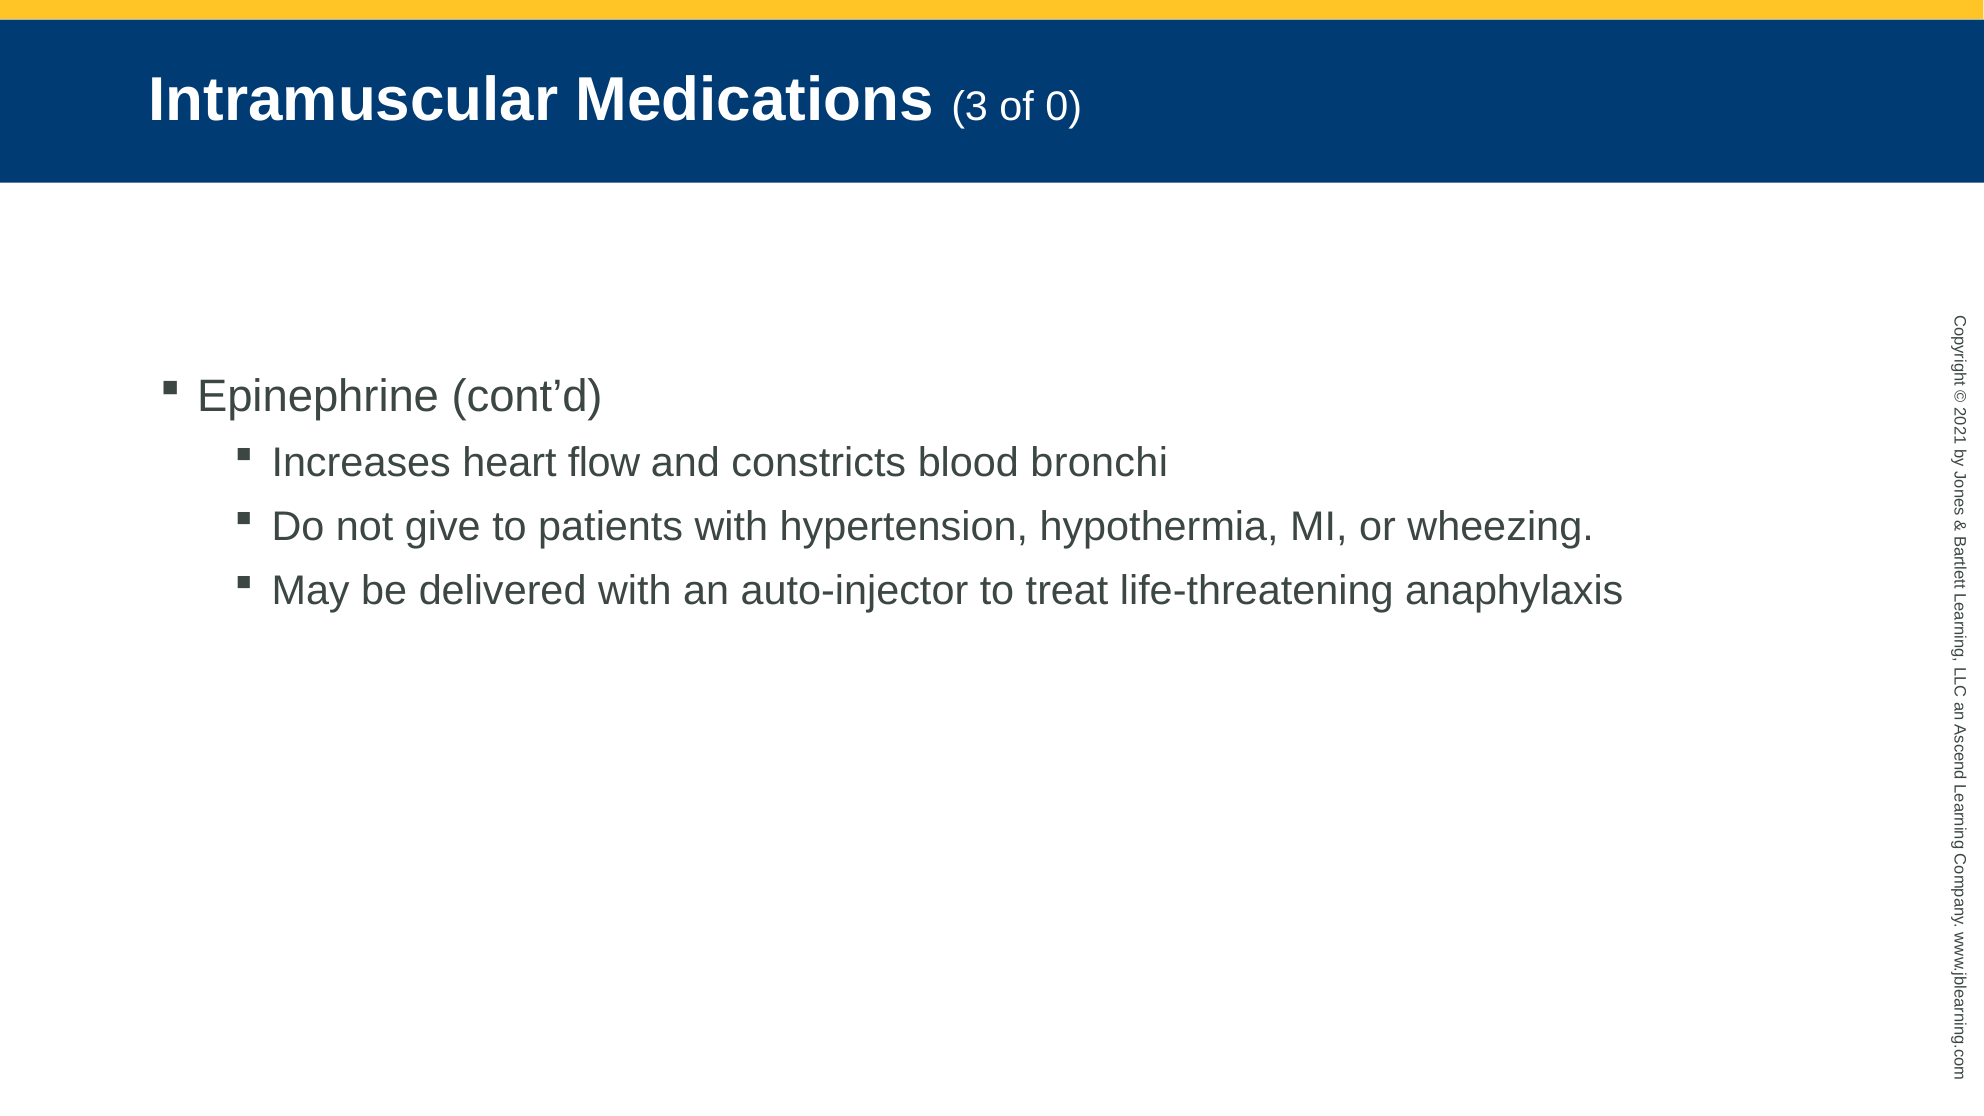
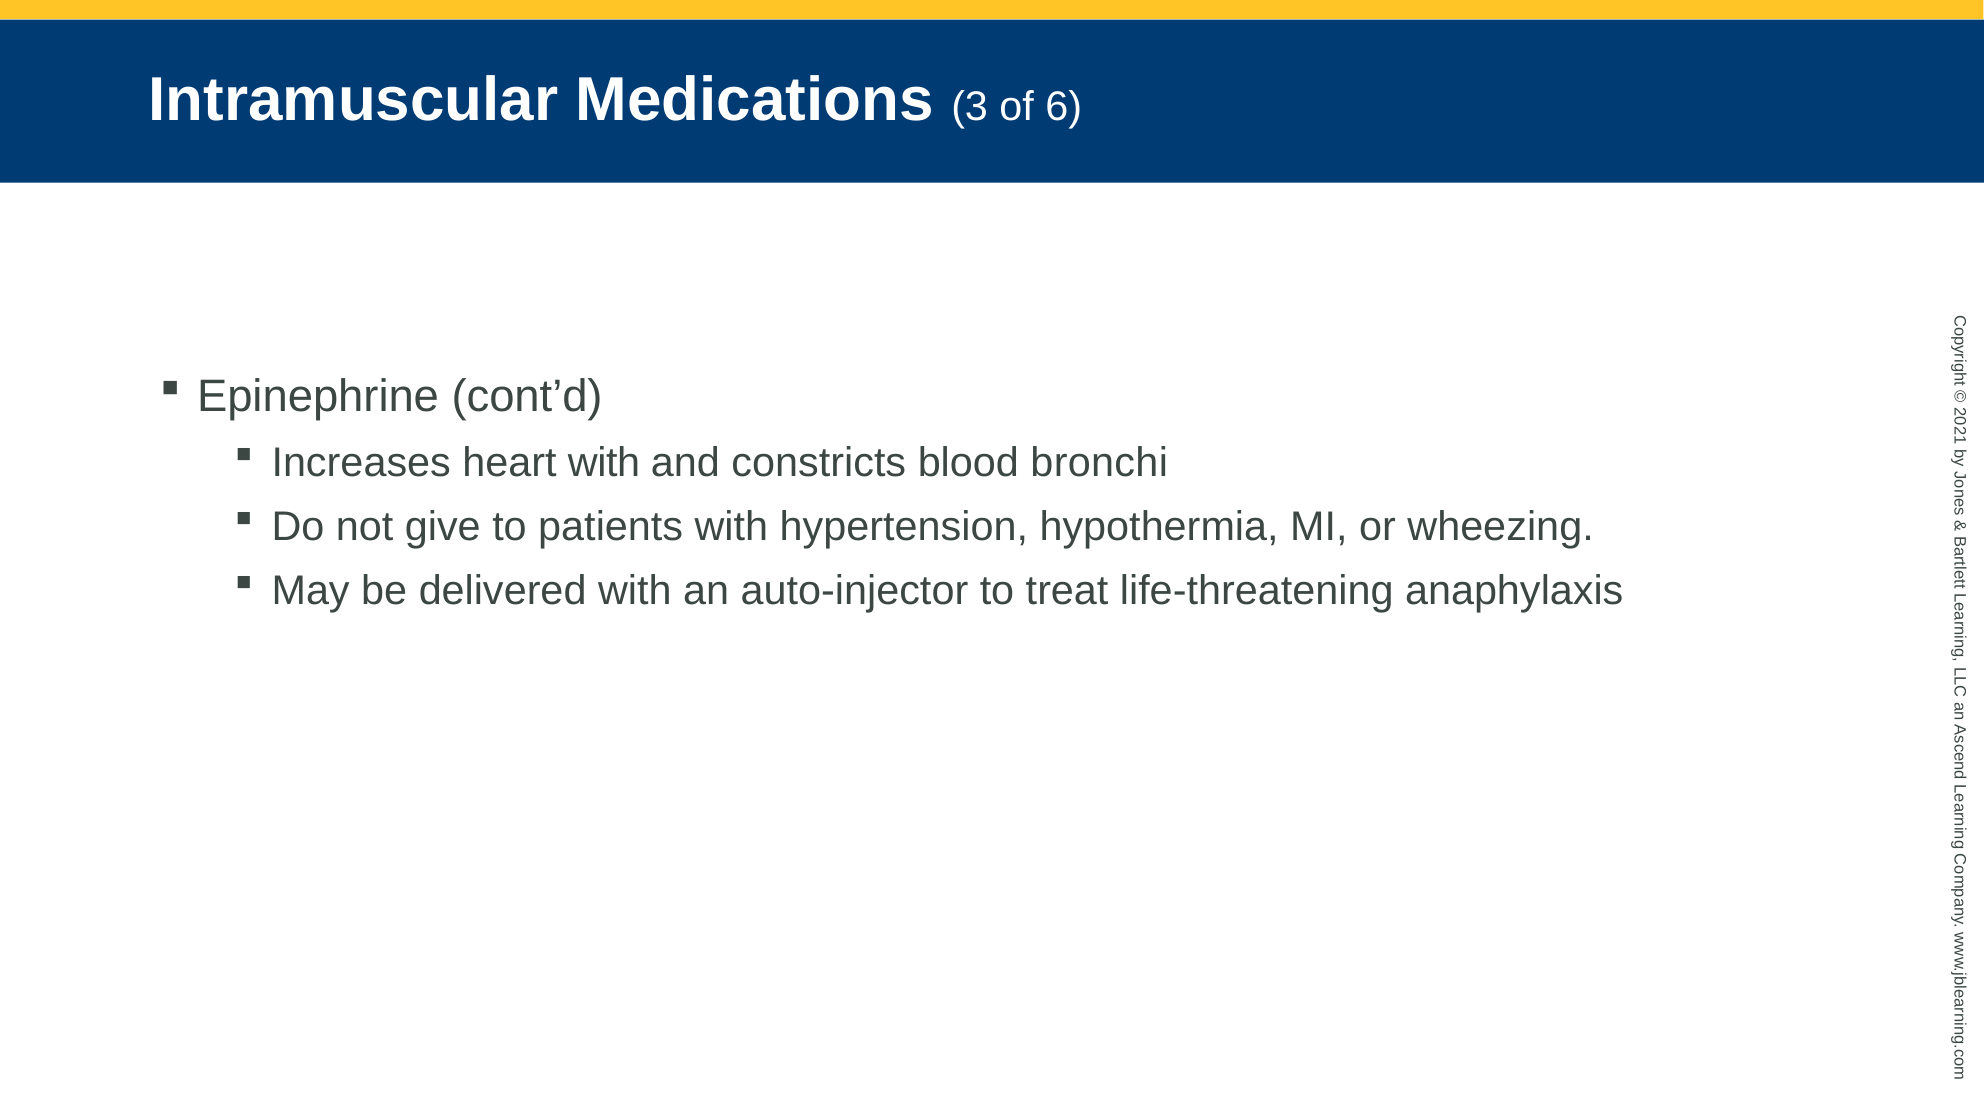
of 0: 0 -> 6
heart flow: flow -> with
